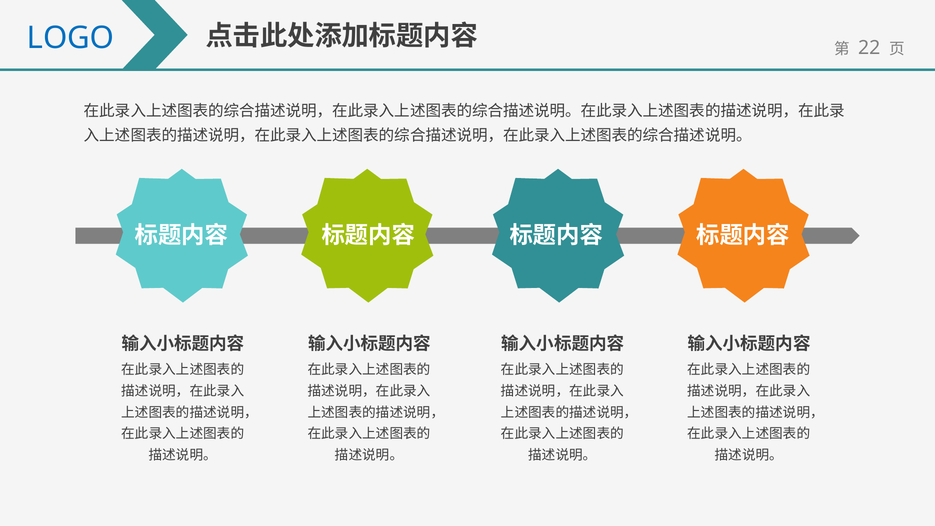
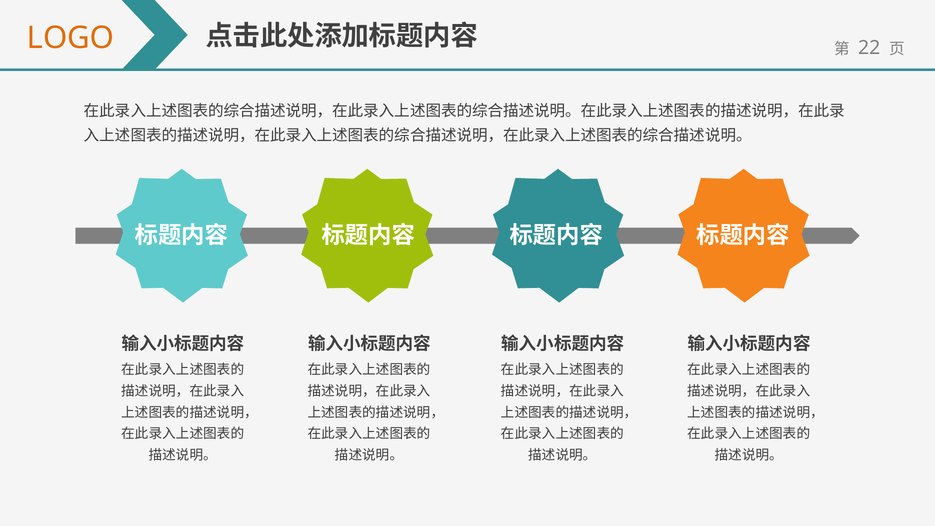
LOGO colour: blue -> orange
